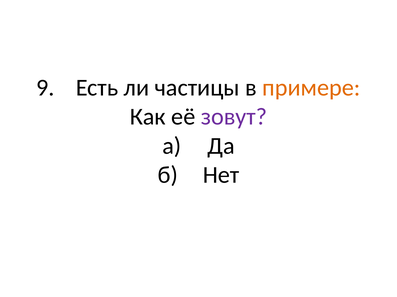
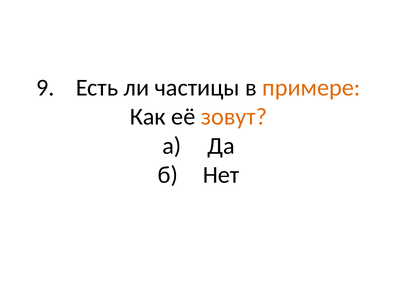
зовут colour: purple -> orange
